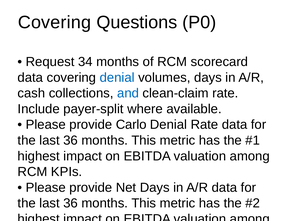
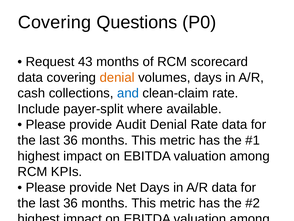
34: 34 -> 43
denial at (117, 77) colour: blue -> orange
Carlo: Carlo -> Audit
